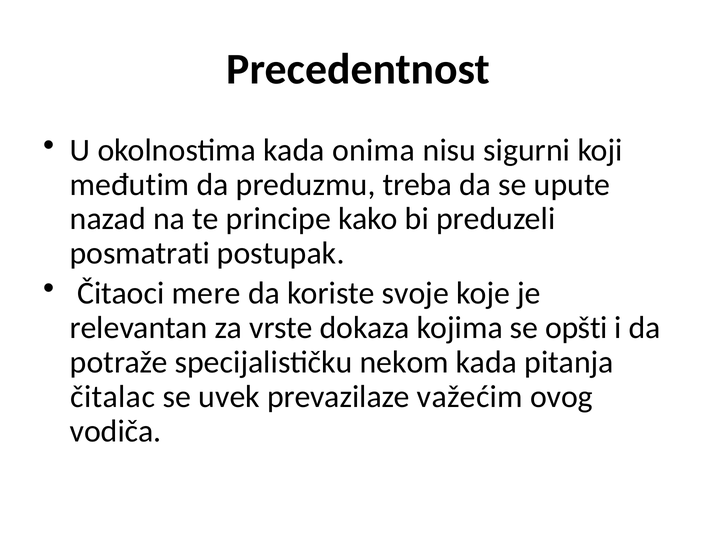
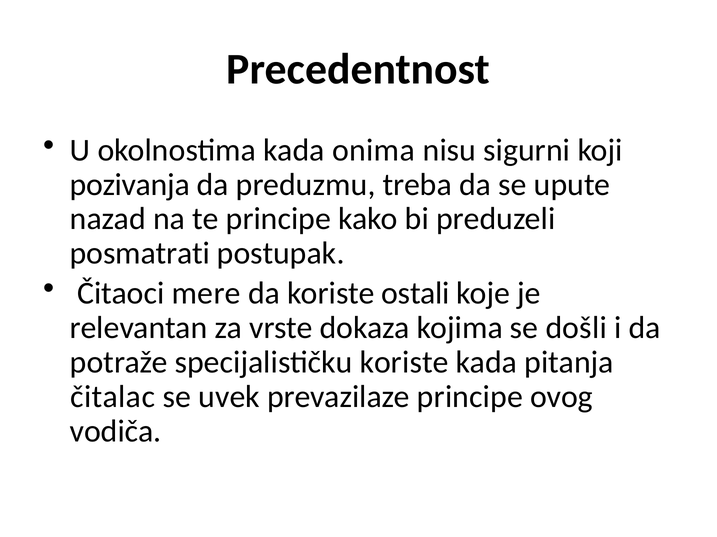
međutim: međutim -> pozivanja
svoje: svoje -> ostali
opšti: opšti -> došli
specijalističku nekom: nekom -> koriste
prevazilaze važećim: važećim -> principe
